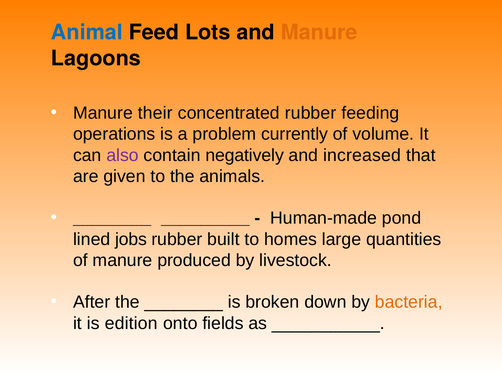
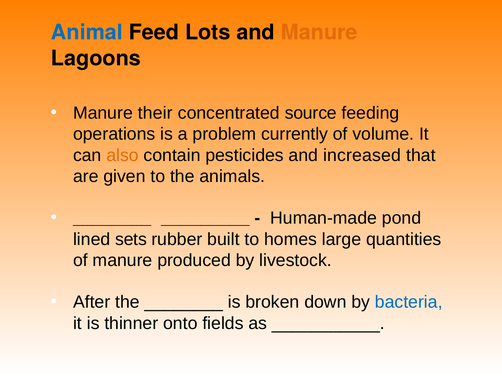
concentrated rubber: rubber -> source
also colour: purple -> orange
negatively: negatively -> pesticides
jobs: jobs -> sets
bacteria colour: orange -> blue
edition: edition -> thinner
